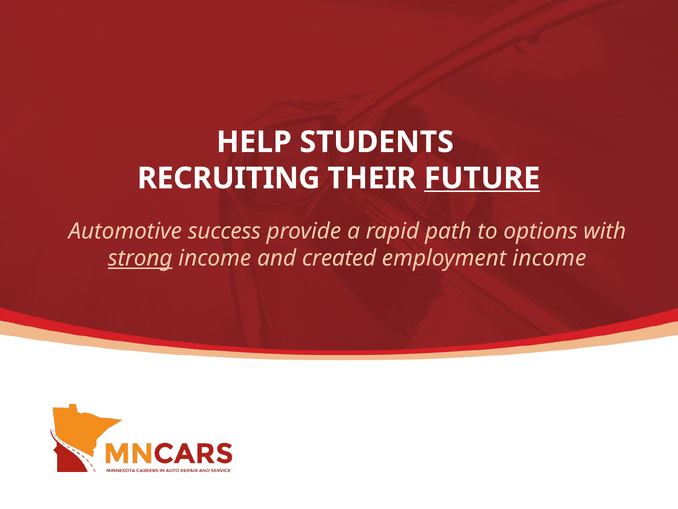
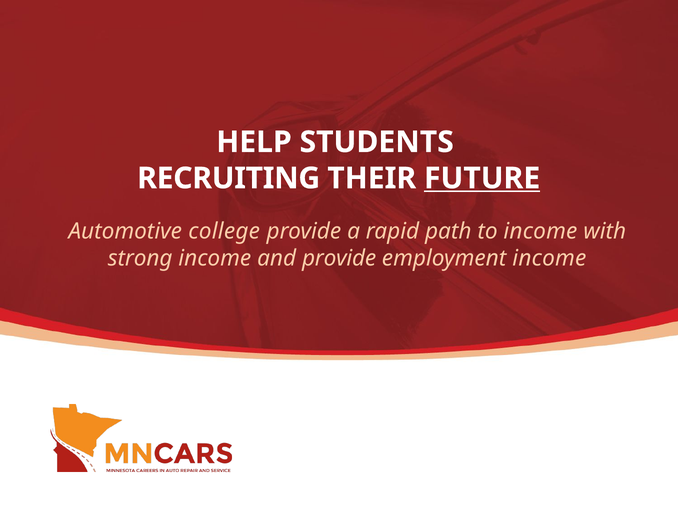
success: success -> college
to options: options -> income
strong underline: present -> none
and created: created -> provide
